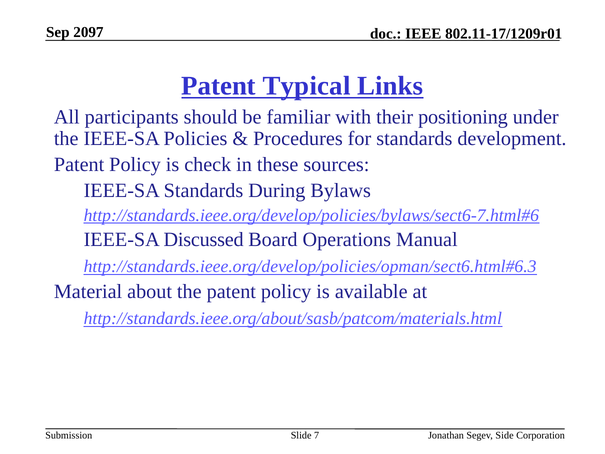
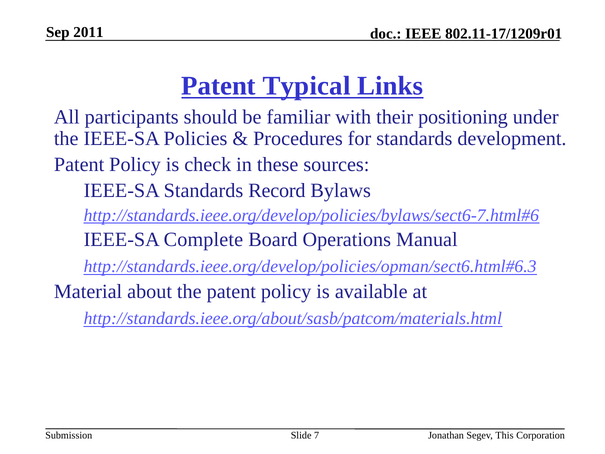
2097: 2097 -> 2011
During: During -> Record
Discussed: Discussed -> Complete
Side: Side -> This
